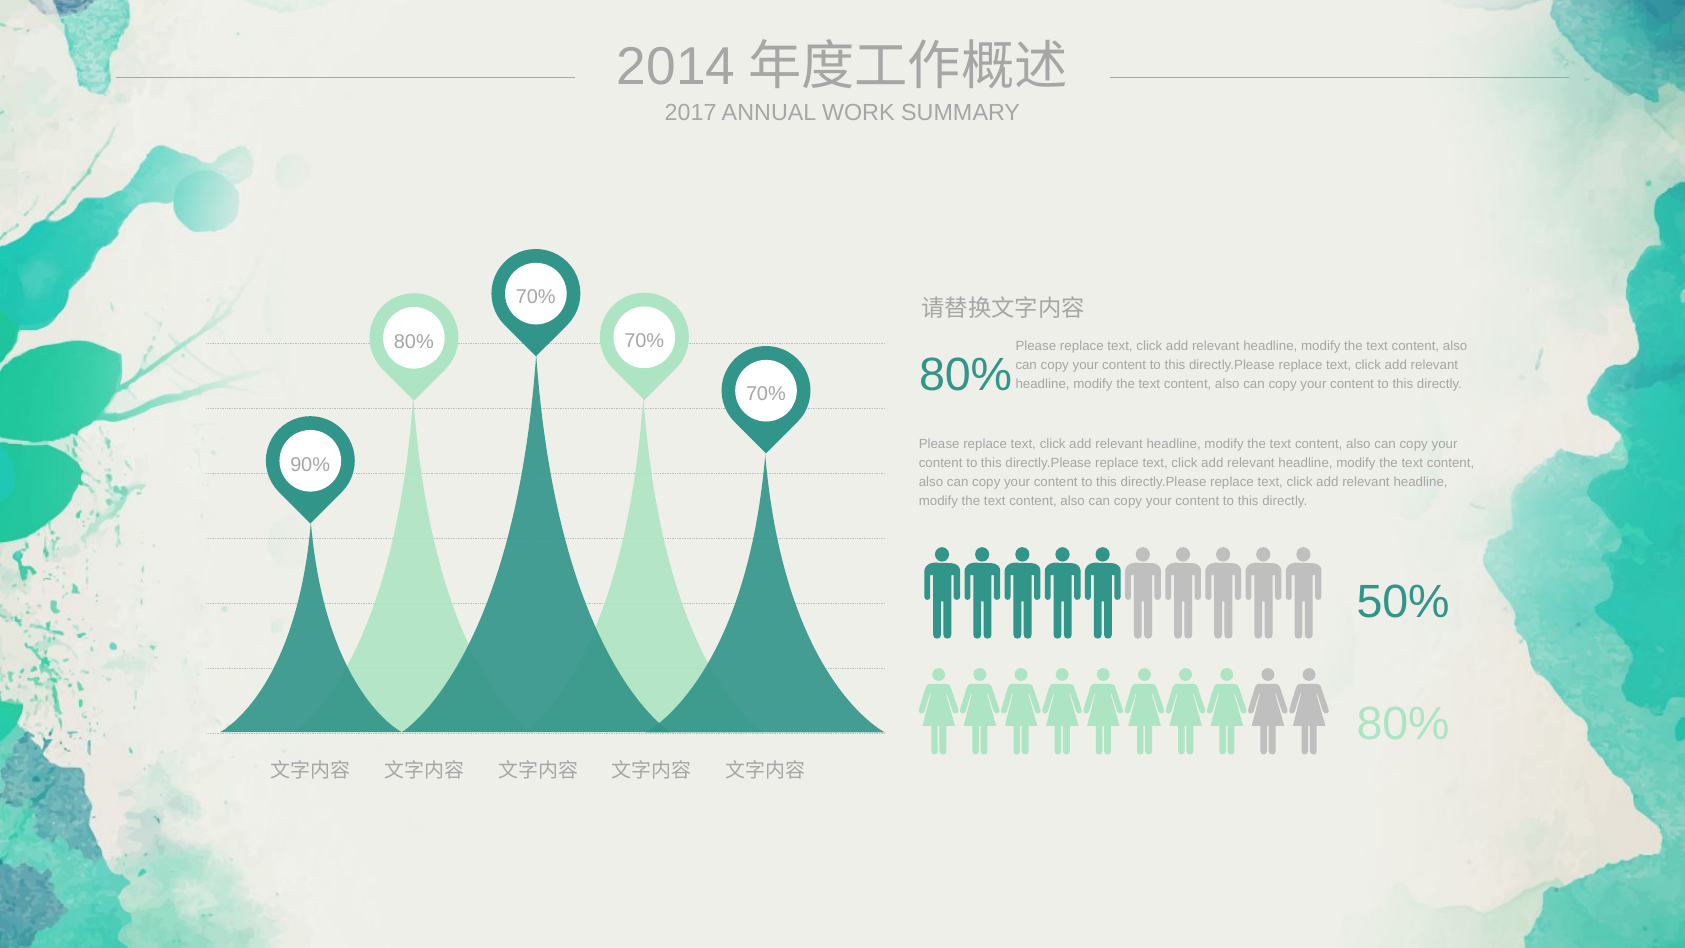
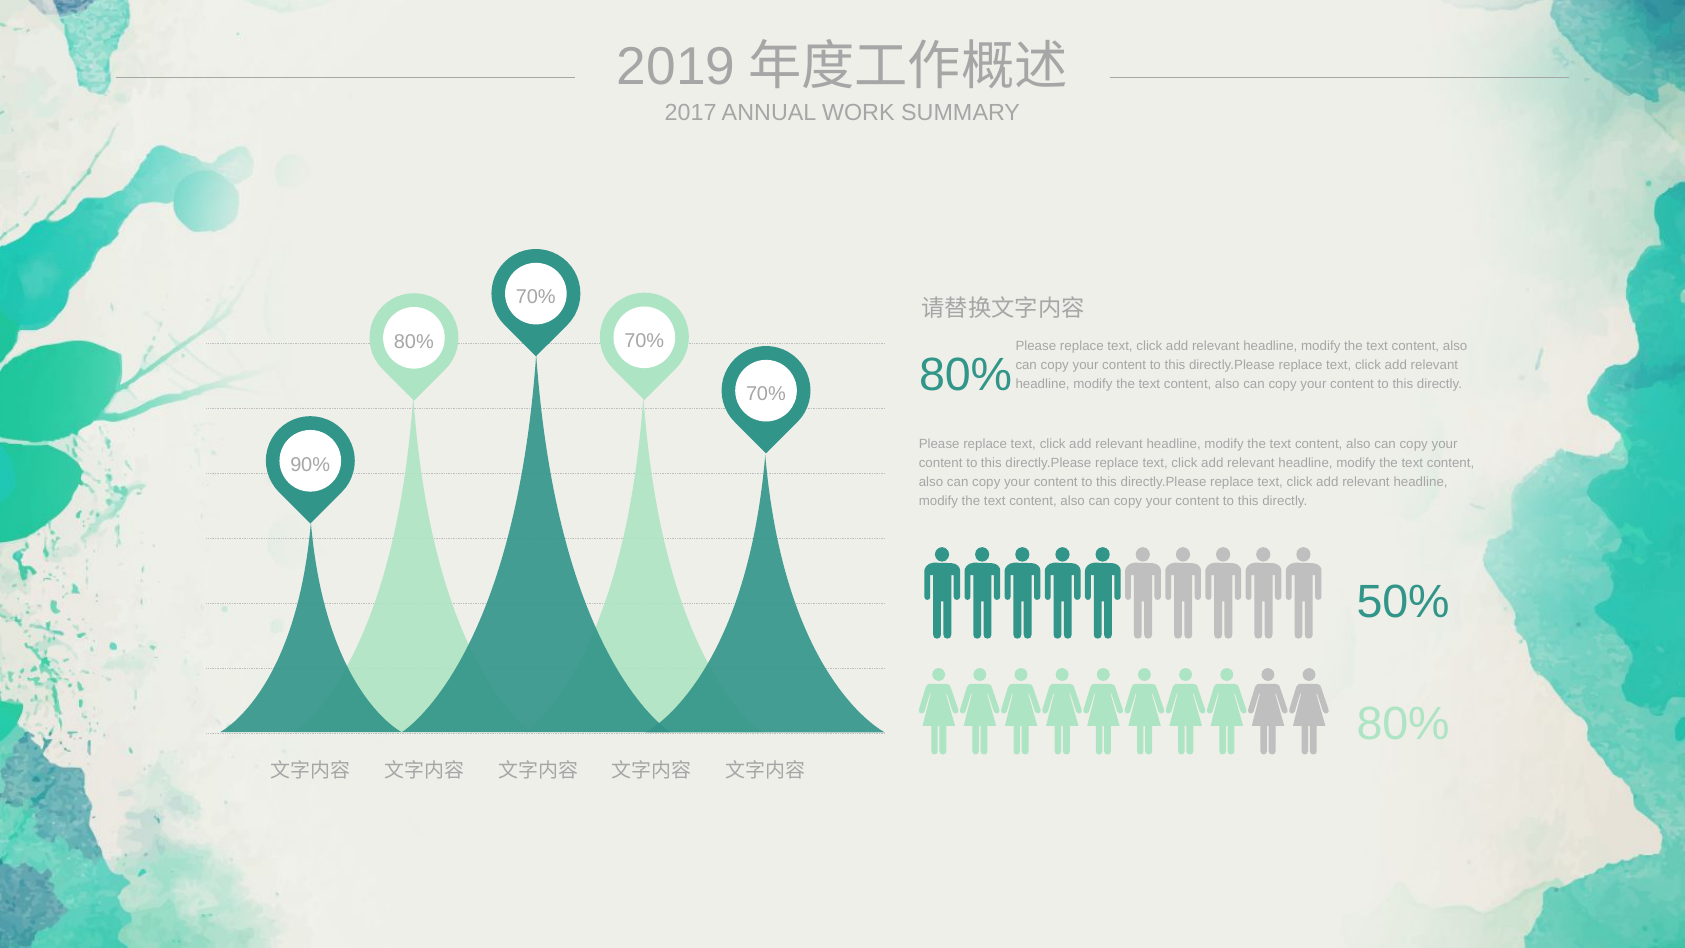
2014: 2014 -> 2019
